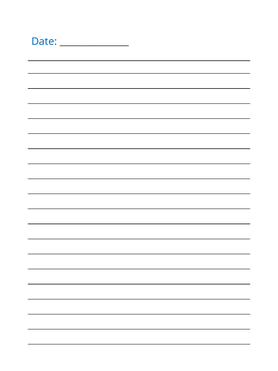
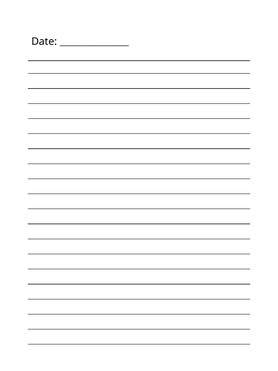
Date colour: blue -> black
